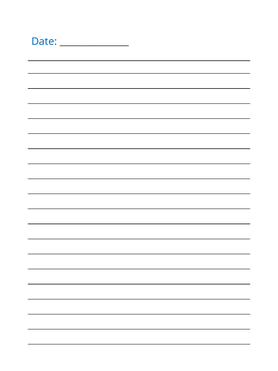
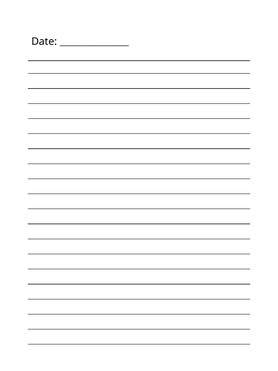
Date colour: blue -> black
